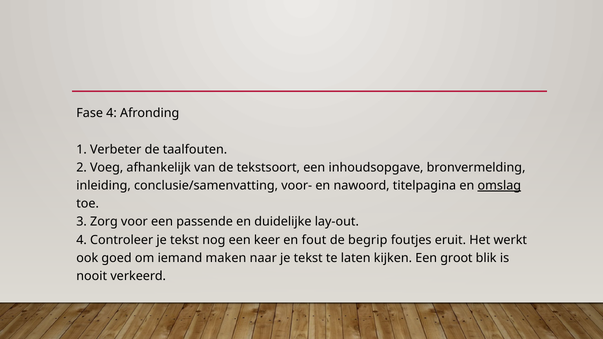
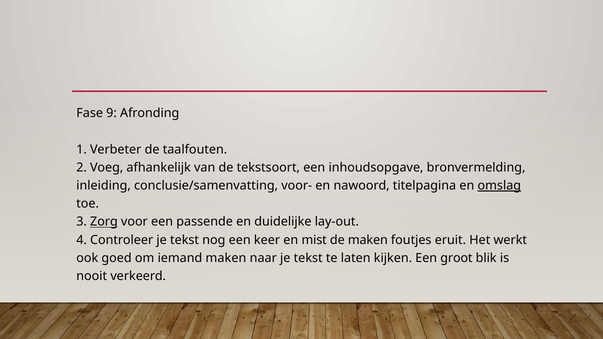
Fase 4: 4 -> 9
Zorg underline: none -> present
fout: fout -> mist
de begrip: begrip -> maken
